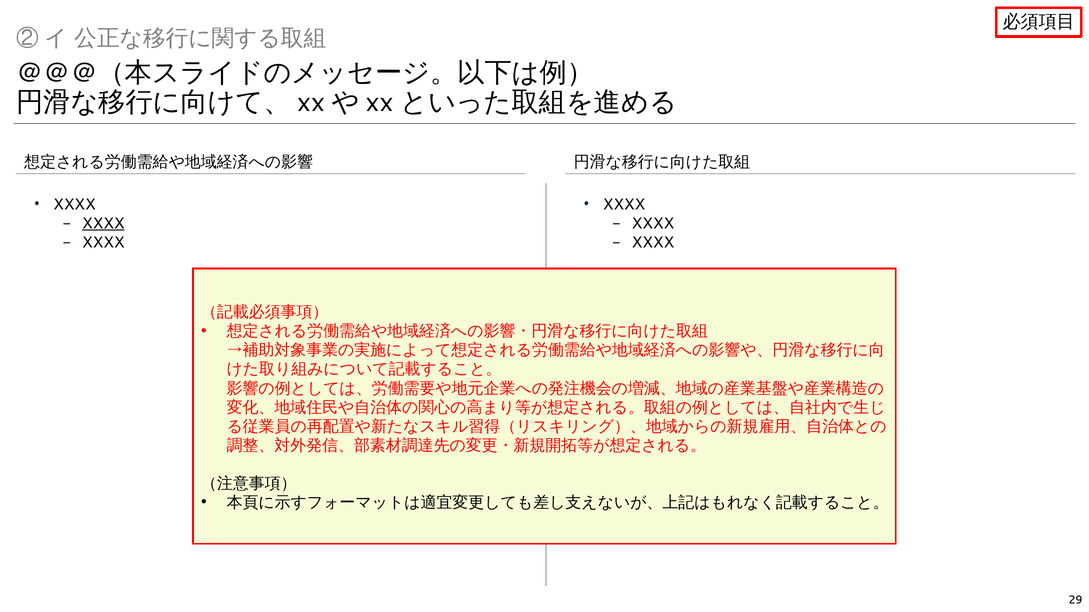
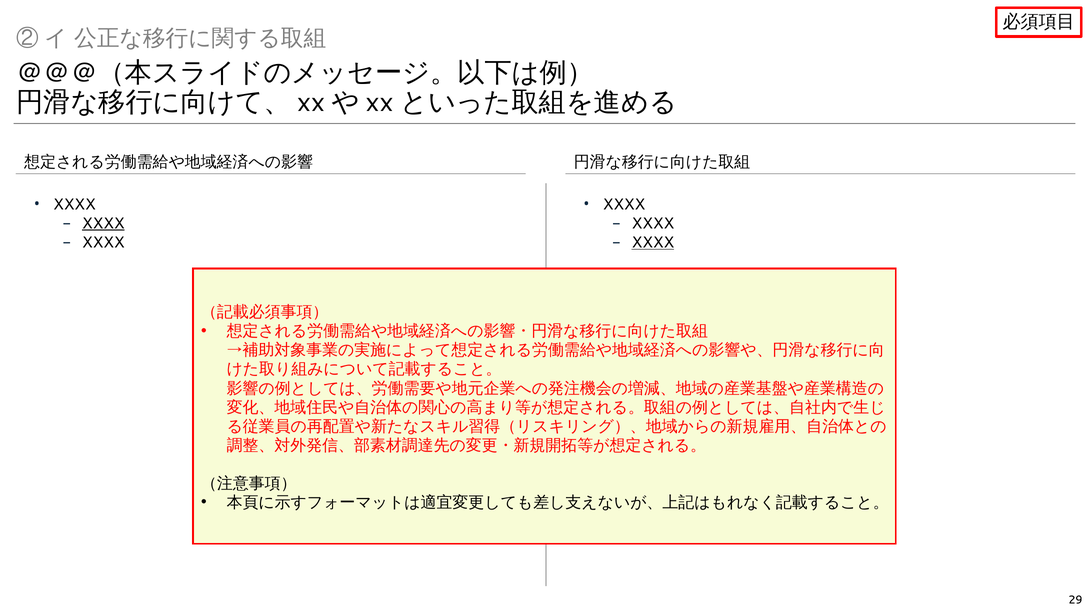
XXXX at (653, 243) underline: none -> present
